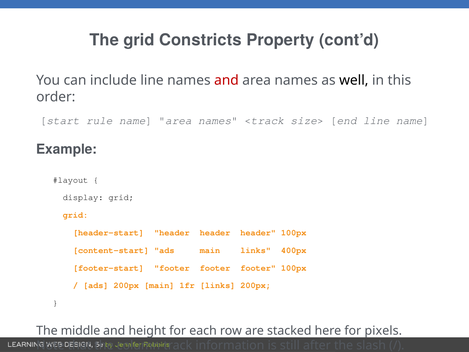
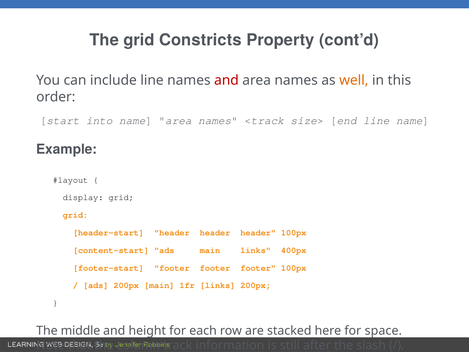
well colour: black -> orange
rule: rule -> into
pixels: pixels -> space
